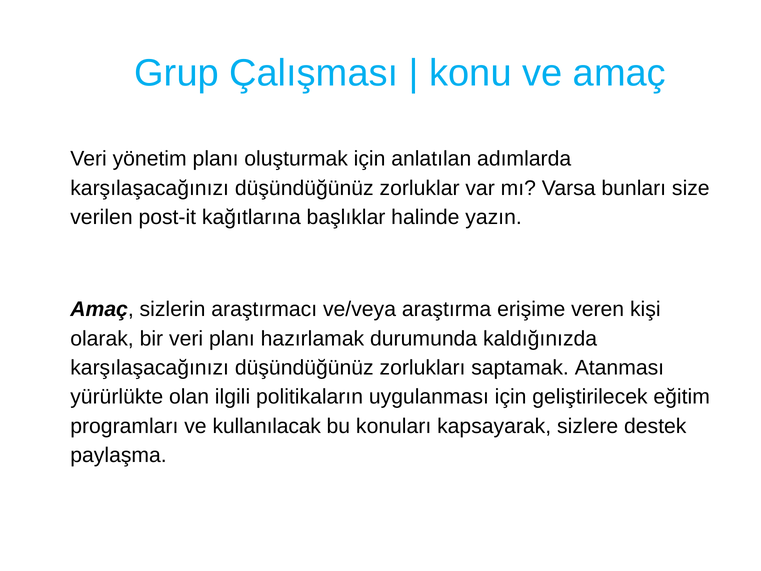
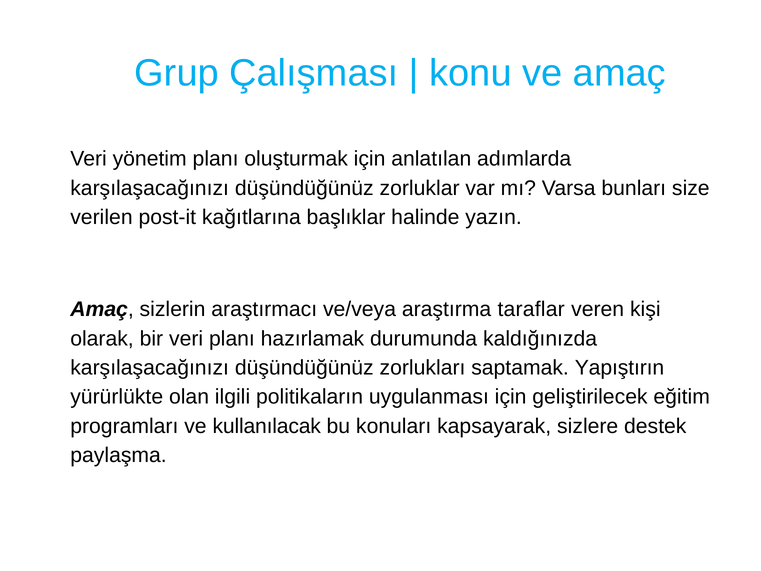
erişime: erişime -> taraflar
Atanması: Atanması -> Yapıştırın
